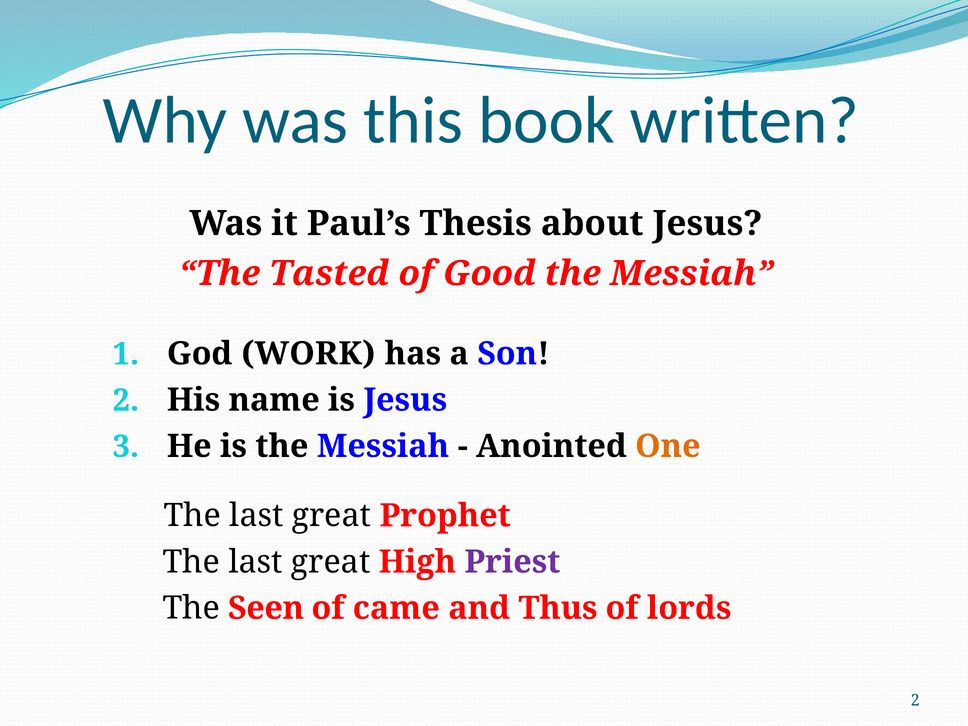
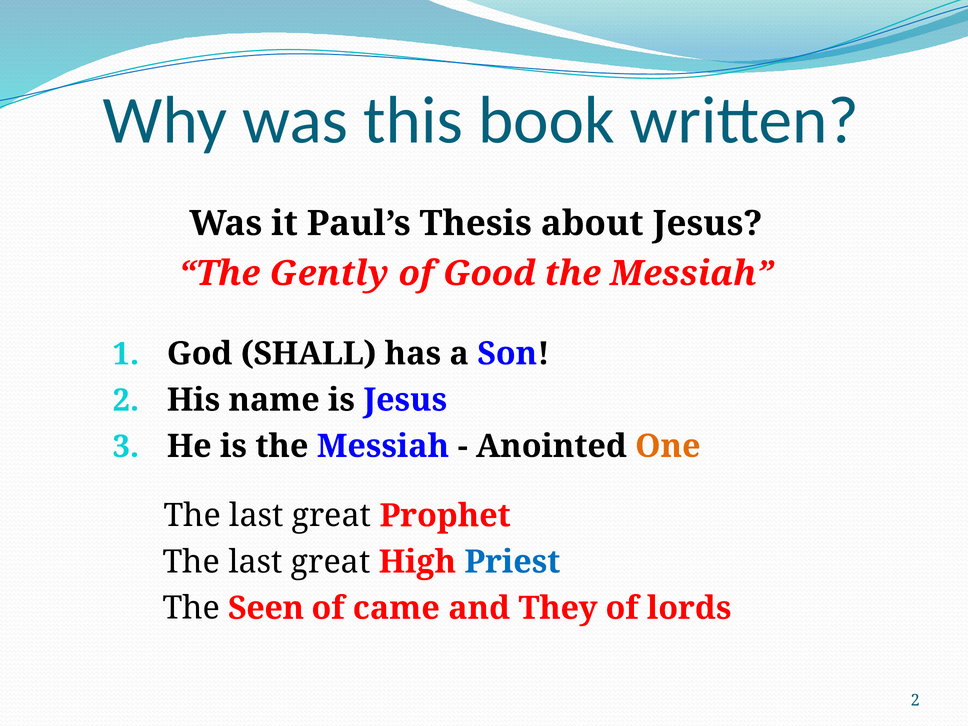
Tasted: Tasted -> Gently
WORK: WORK -> SHALL
Priest colour: purple -> blue
Thus: Thus -> They
